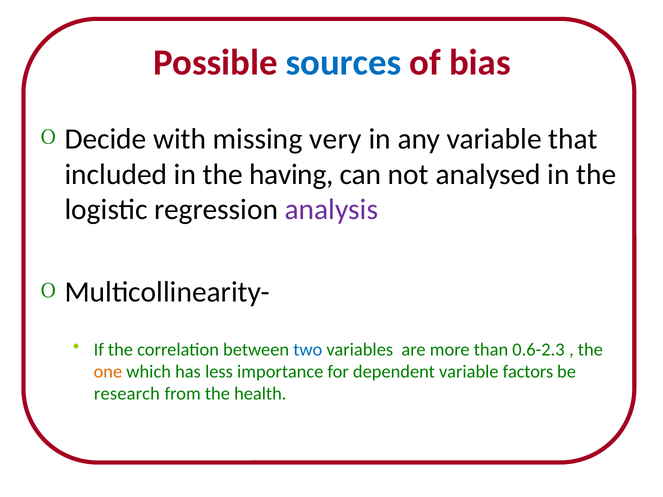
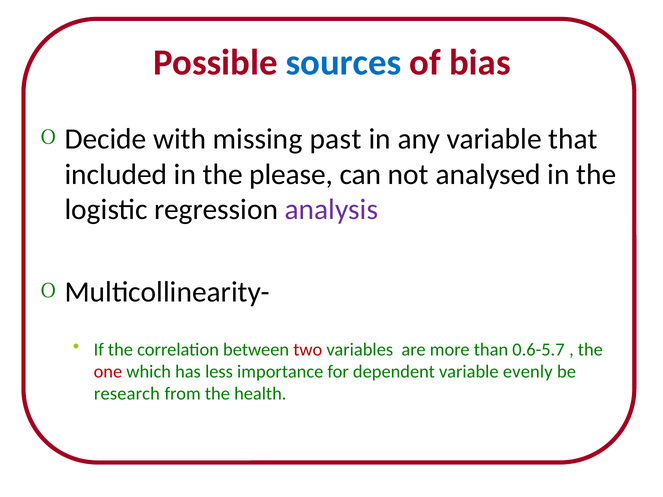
very: very -> past
having: having -> please
two colour: blue -> red
0.6-2.3: 0.6-2.3 -> 0.6-5.7
one colour: orange -> red
factors: factors -> evenly
